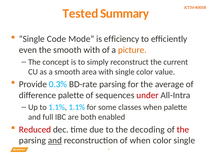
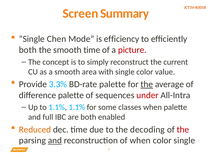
Tested: Tested -> Screen
Code: Code -> Chen
even at (28, 50): even -> both
smooth with: with -> time
picture colour: orange -> red
0.3%: 0.3% -> 3.3%
BD-rate parsing: parsing -> palette
the at (147, 84) underline: none -> present
Reduced colour: red -> orange
